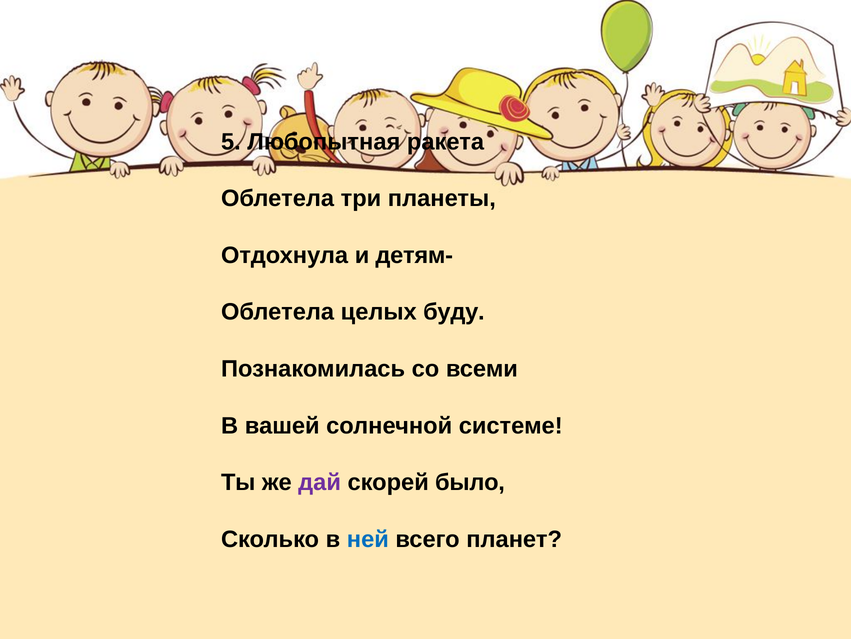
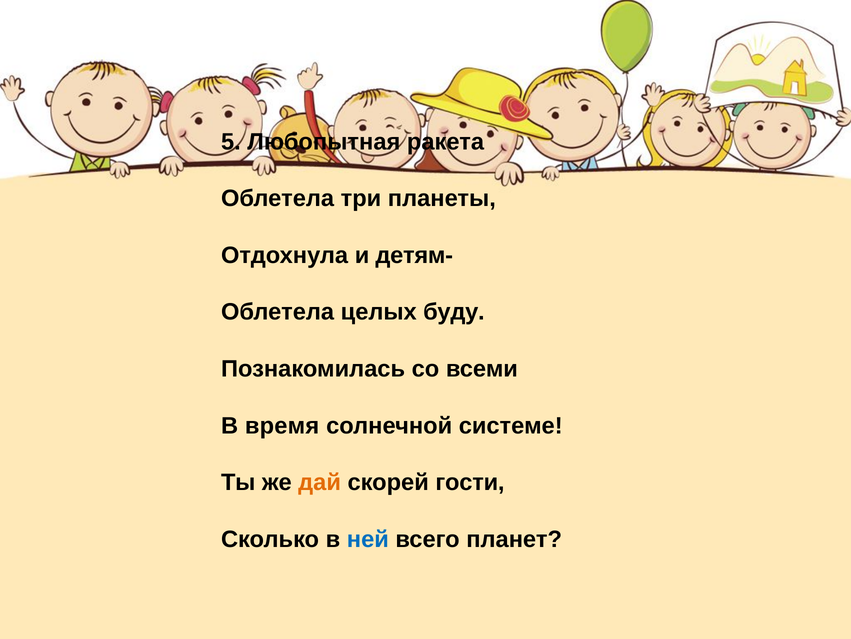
вашей: вашей -> время
дай colour: purple -> orange
было: было -> гости
